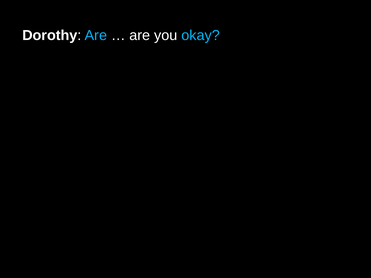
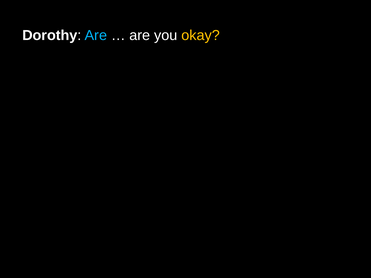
okay colour: light blue -> yellow
